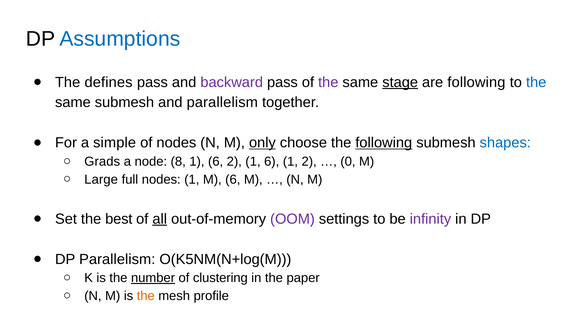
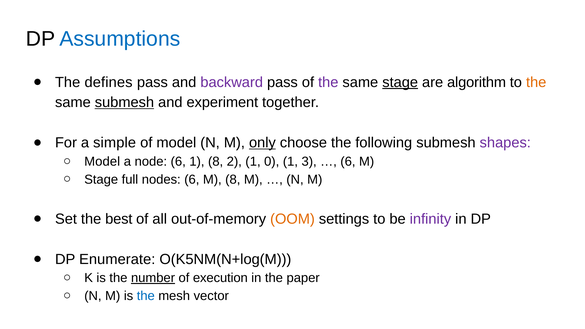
are following: following -> algorithm
the at (536, 82) colour: blue -> orange
submesh at (124, 102) underline: none -> present
and parallelism: parallelism -> experiment
of nodes: nodes -> model
following at (384, 143) underline: present -> none
shapes colour: blue -> purple
Grads at (102, 162): Grads -> Model
node 8: 8 -> 6
6 at (216, 162): 6 -> 8
2 1 6: 6 -> 0
1 2: 2 -> 3
0 at (348, 162): 0 -> 6
Large at (101, 179): Large -> Stage
nodes 1: 1 -> 6
M 6: 6 -> 8
all underline: present -> none
OOM colour: purple -> orange
DP Parallelism: Parallelism -> Enumerate
clustering: clustering -> execution
the at (146, 296) colour: orange -> blue
profile: profile -> vector
